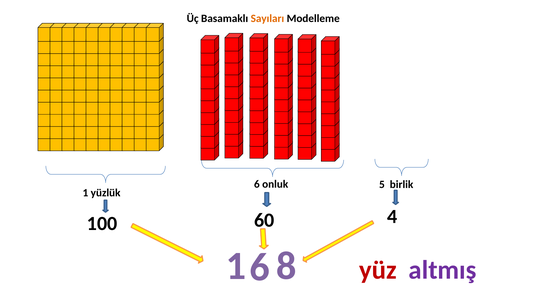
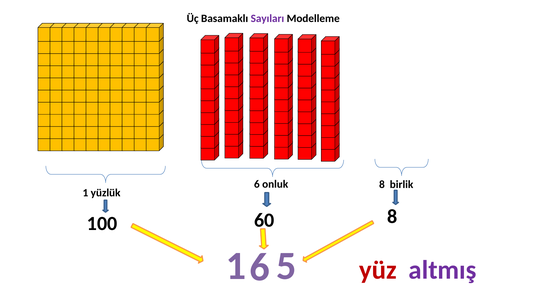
Sayıları colour: orange -> purple
onluk 5: 5 -> 8
60 4: 4 -> 8
8: 8 -> 5
